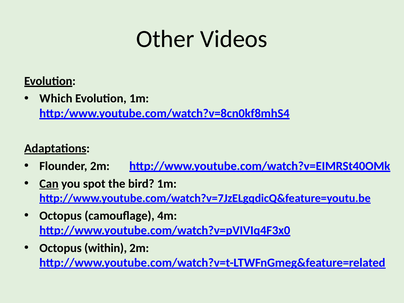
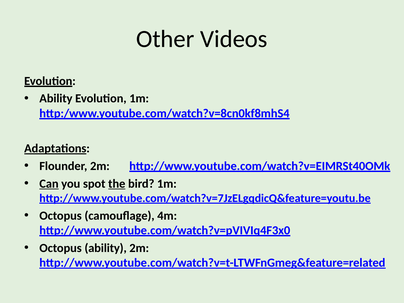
Which at (56, 98): Which -> Ability
the underline: none -> present
Octopus within: within -> ability
